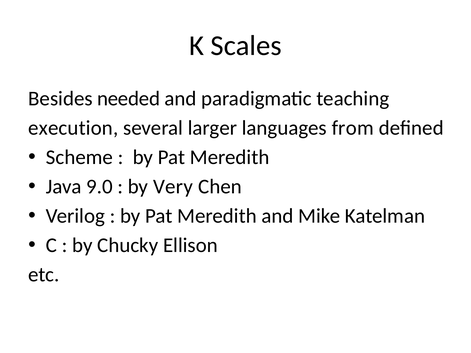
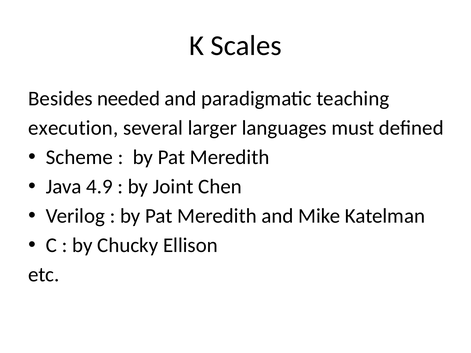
from: from -> must
9.0: 9.0 -> 4.9
Very: Very -> Joint
